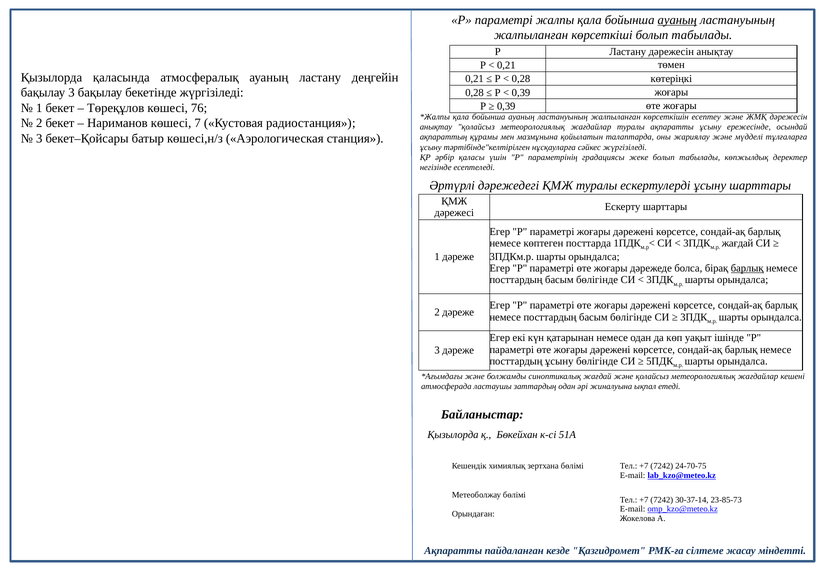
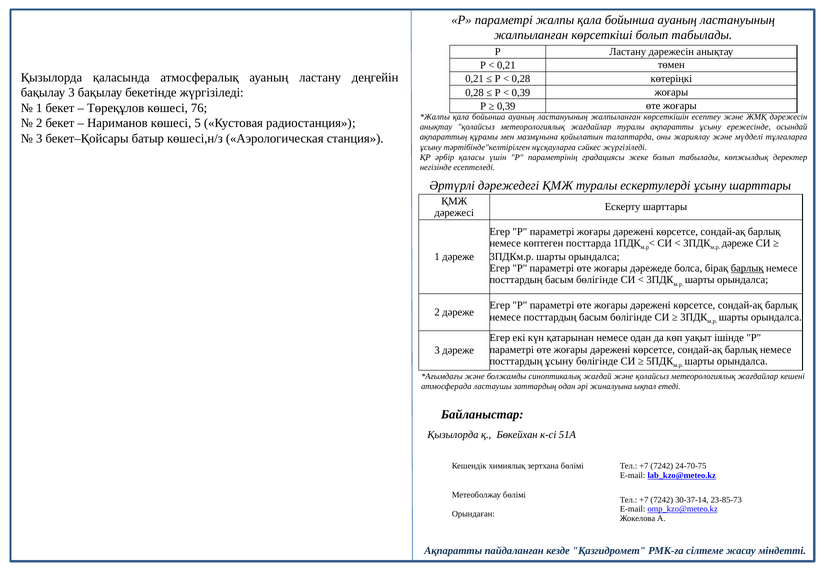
ауаның at (677, 20) underline: present -> none
7: 7 -> 5
жағдай at (738, 243): жағдай -> дәреже
